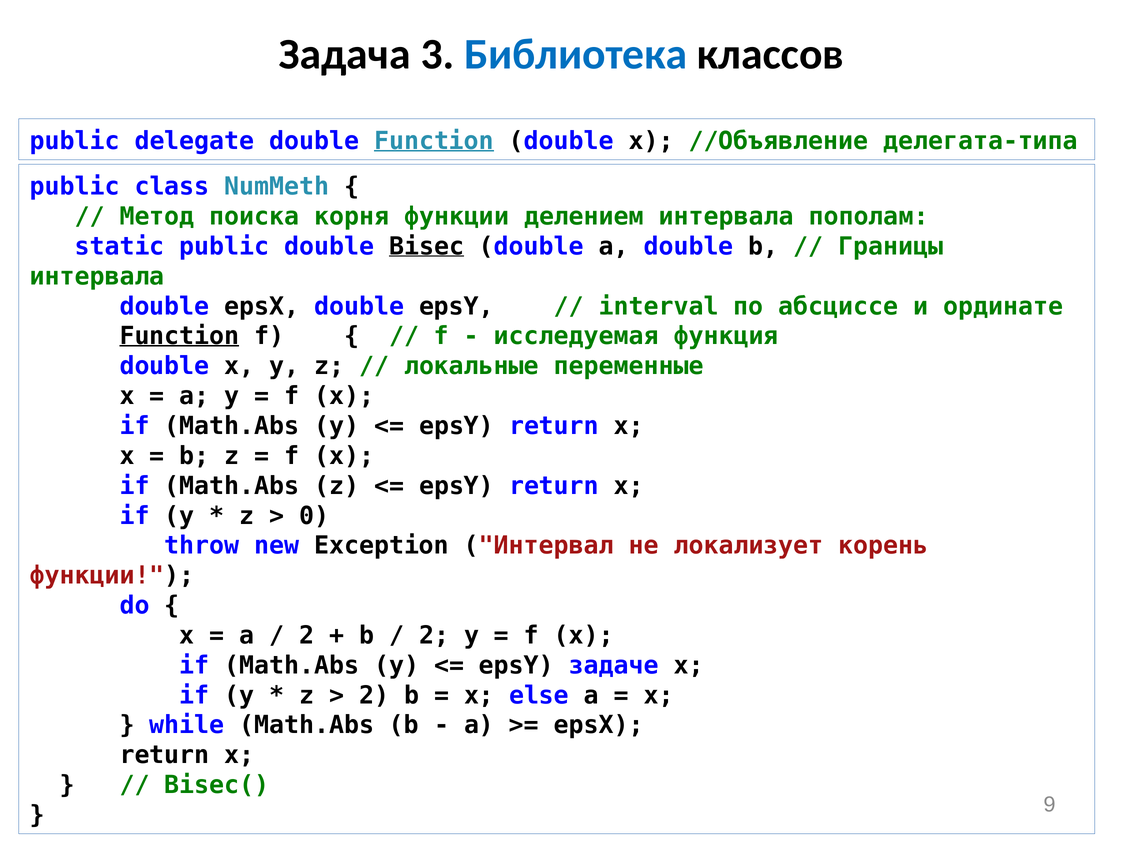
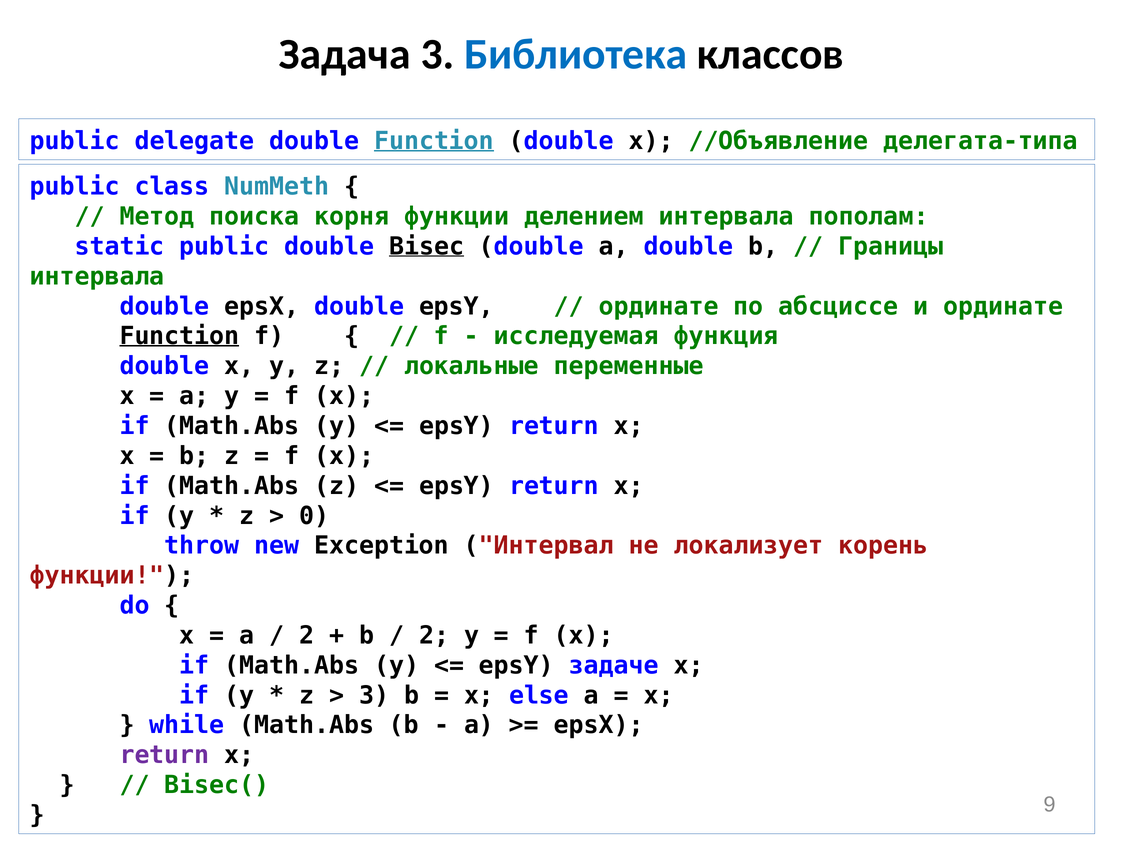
interval at (659, 306): interval -> ординате
2 at (374, 696): 2 -> 3
return at (164, 755) colour: black -> purple
